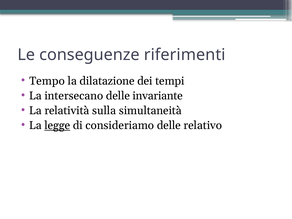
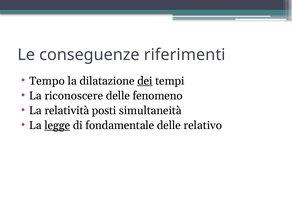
dei underline: none -> present
intersecano: intersecano -> riconoscere
invariante: invariante -> fenomeno
sulla: sulla -> posti
consideriamo: consideriamo -> fondamentale
